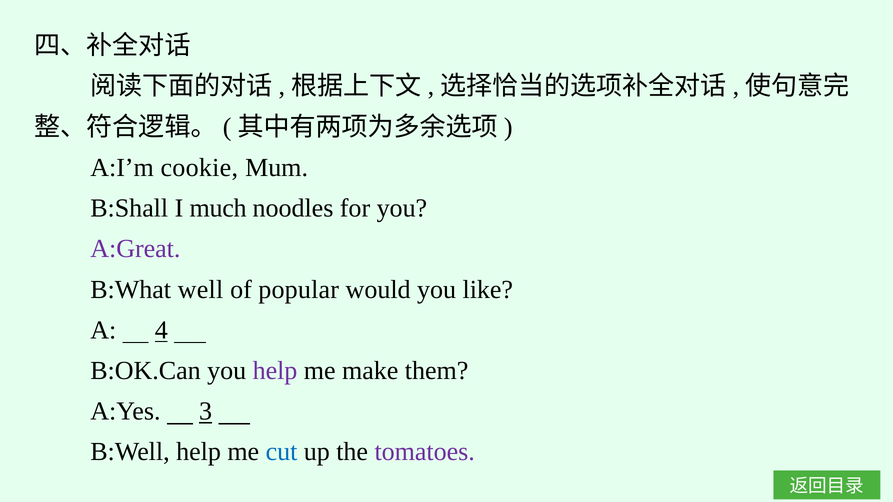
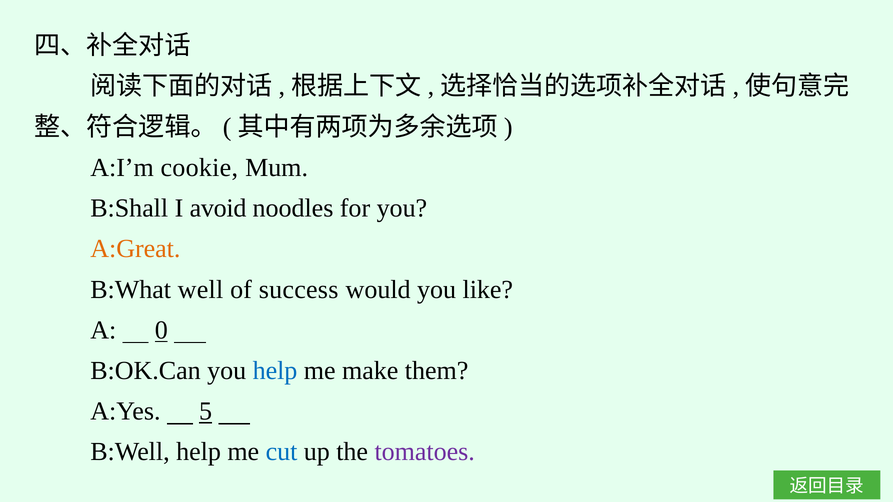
much: much -> avoid
A:Great colour: purple -> orange
popular: popular -> success
4: 4 -> 0
help at (275, 371) colour: purple -> blue
3: 3 -> 5
